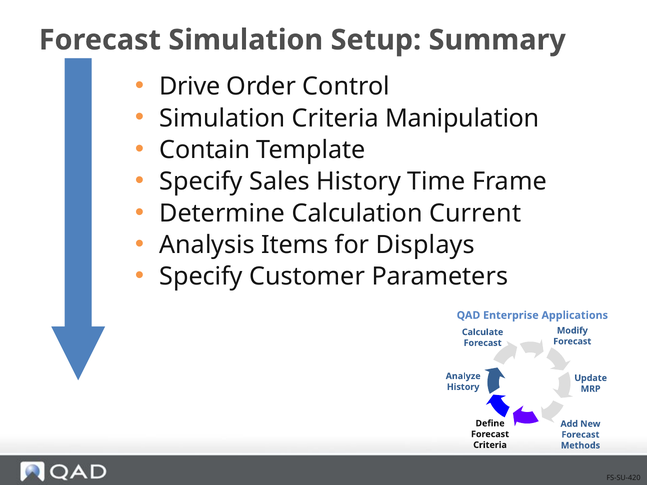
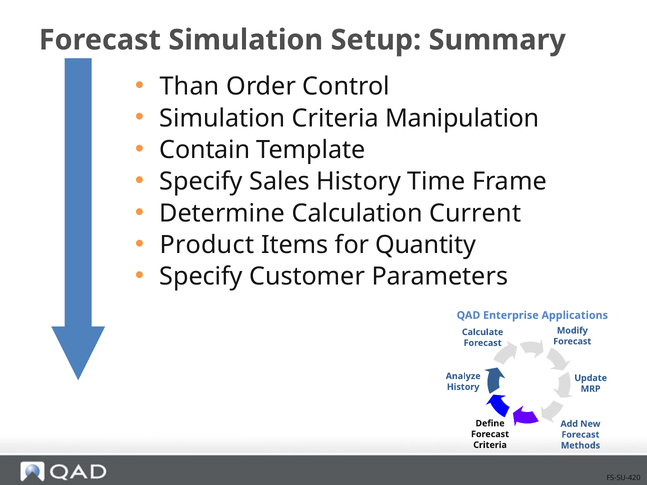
Drive: Drive -> Than
Analysis: Analysis -> Product
Displays: Displays -> Quantity
